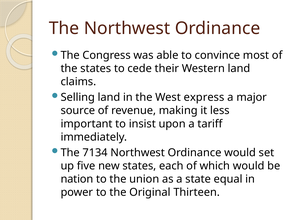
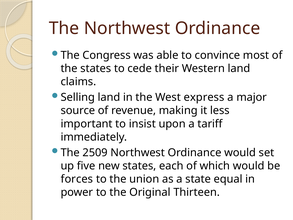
7134: 7134 -> 2509
nation: nation -> forces
